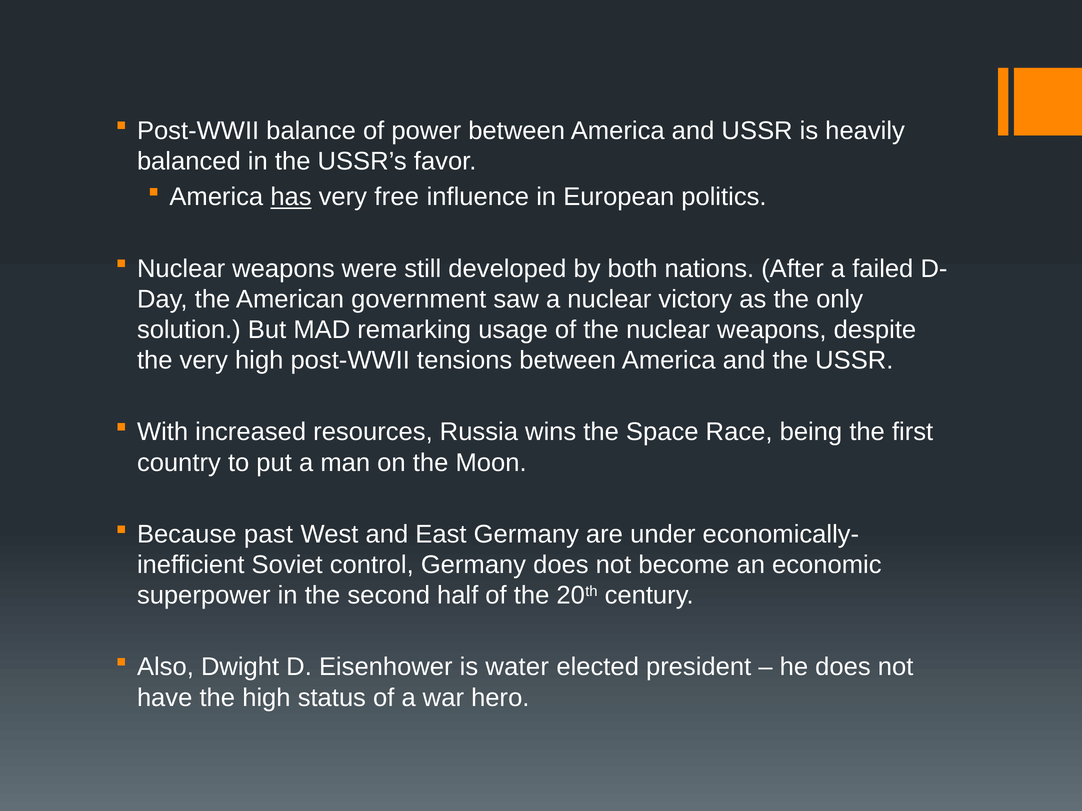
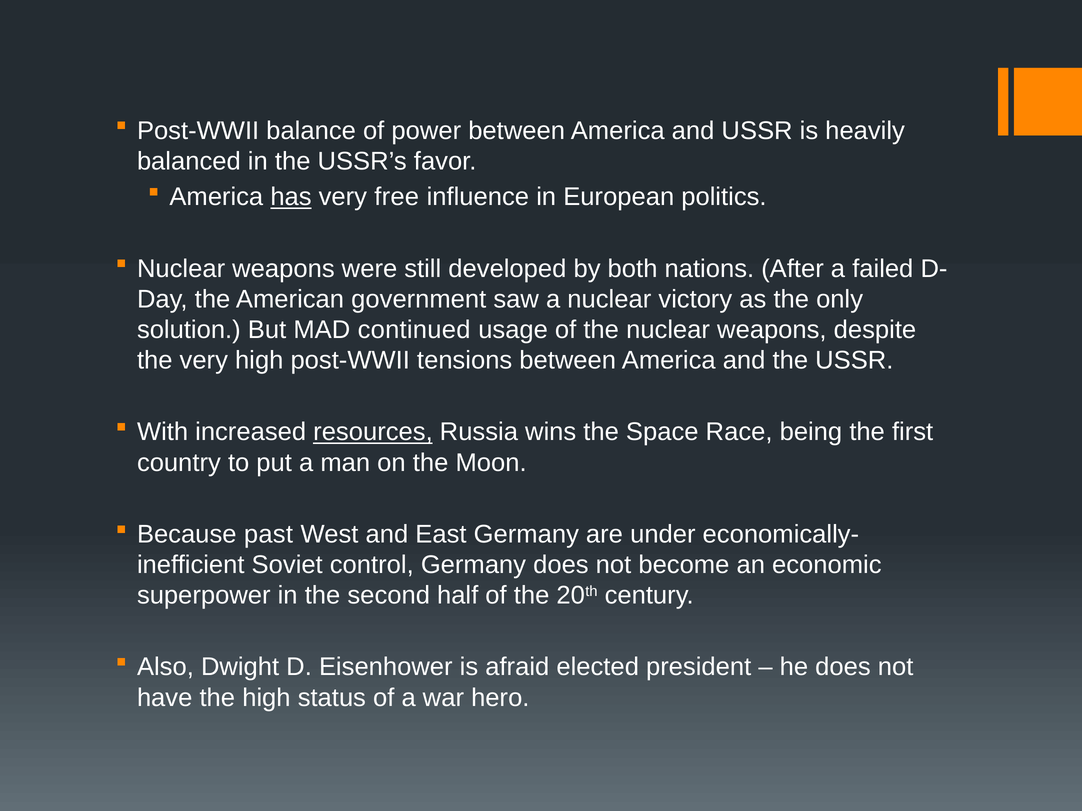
remarking: remarking -> continued
resources underline: none -> present
water: water -> afraid
